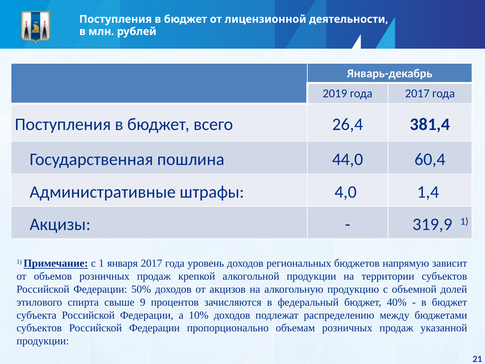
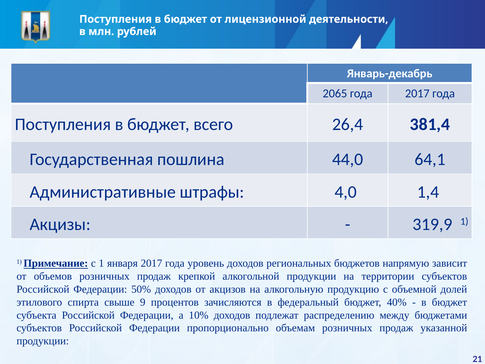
2019: 2019 -> 2065
60,4: 60,4 -> 64,1
